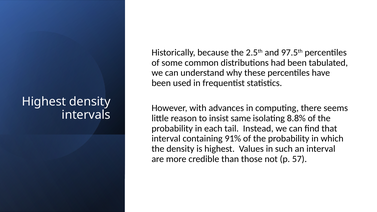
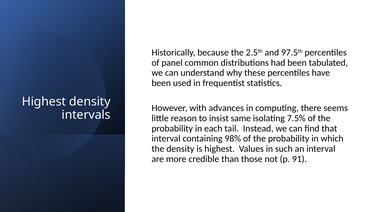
some: some -> panel
8.8%: 8.8% -> 7.5%
91%: 91% -> 98%
57: 57 -> 91
